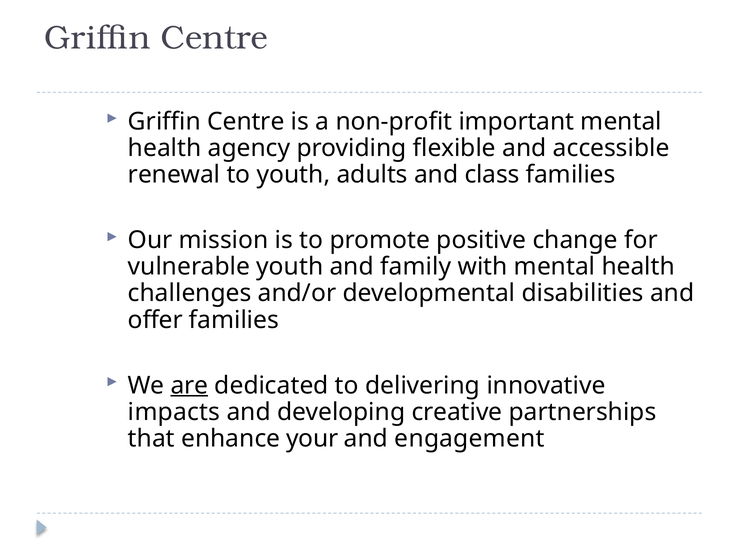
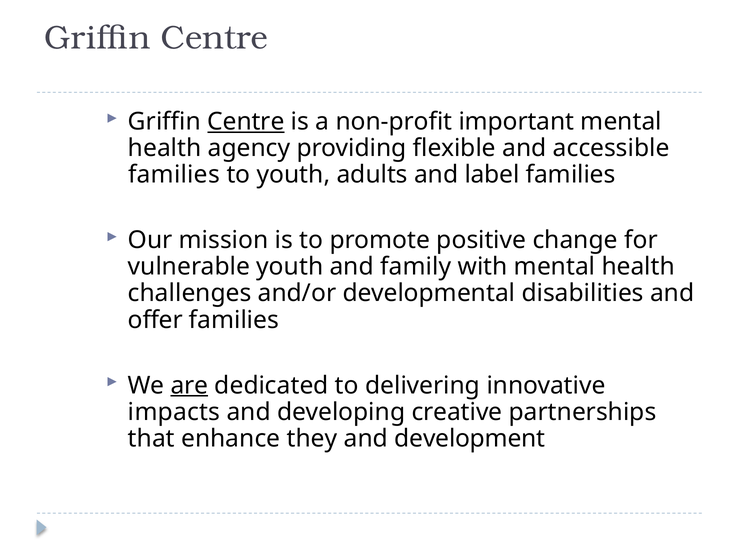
Centre at (246, 122) underline: none -> present
renewal at (174, 175): renewal -> families
class: class -> label
your: your -> they
engagement: engagement -> development
